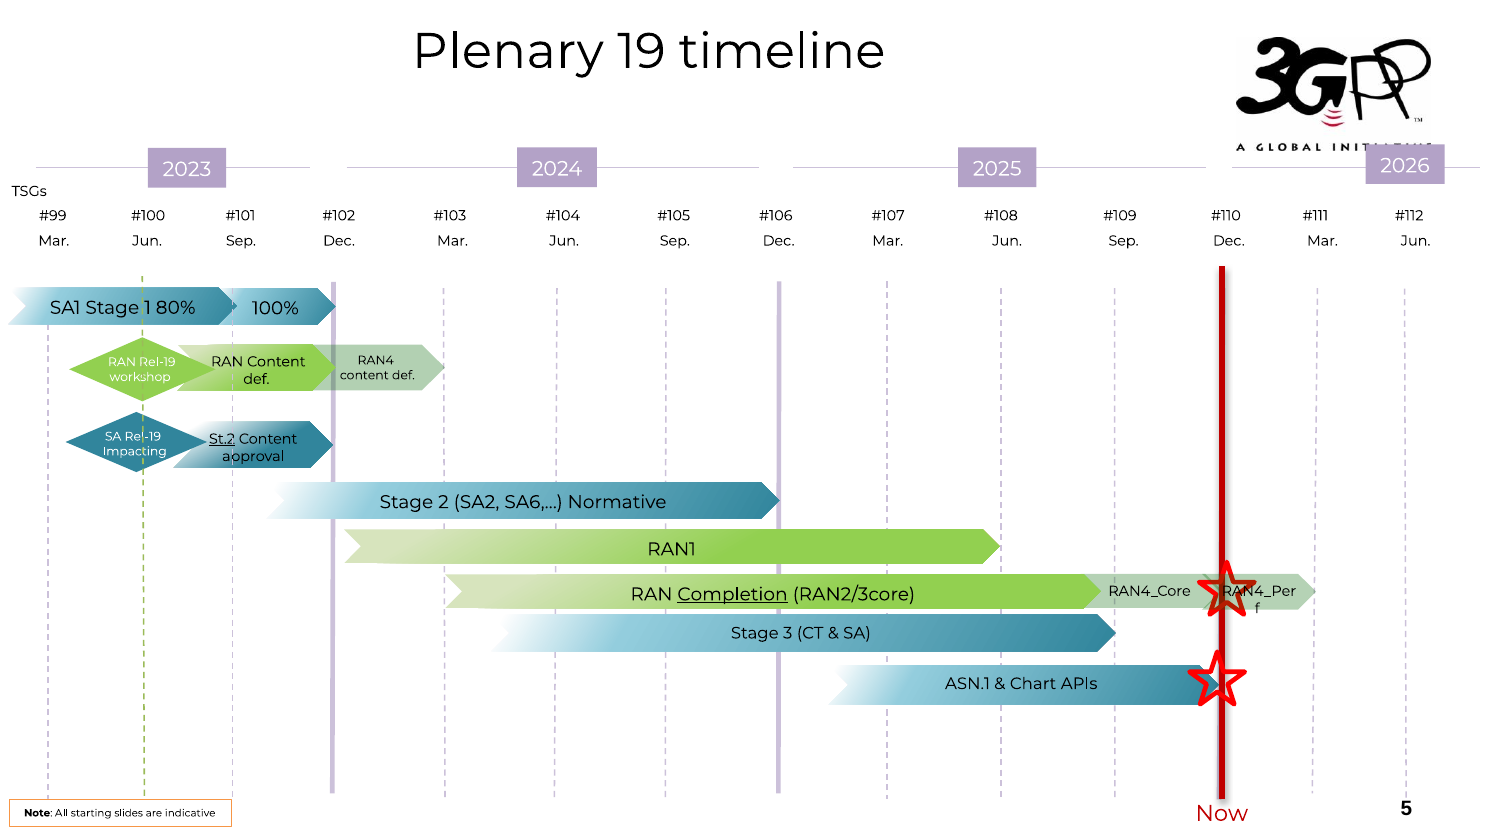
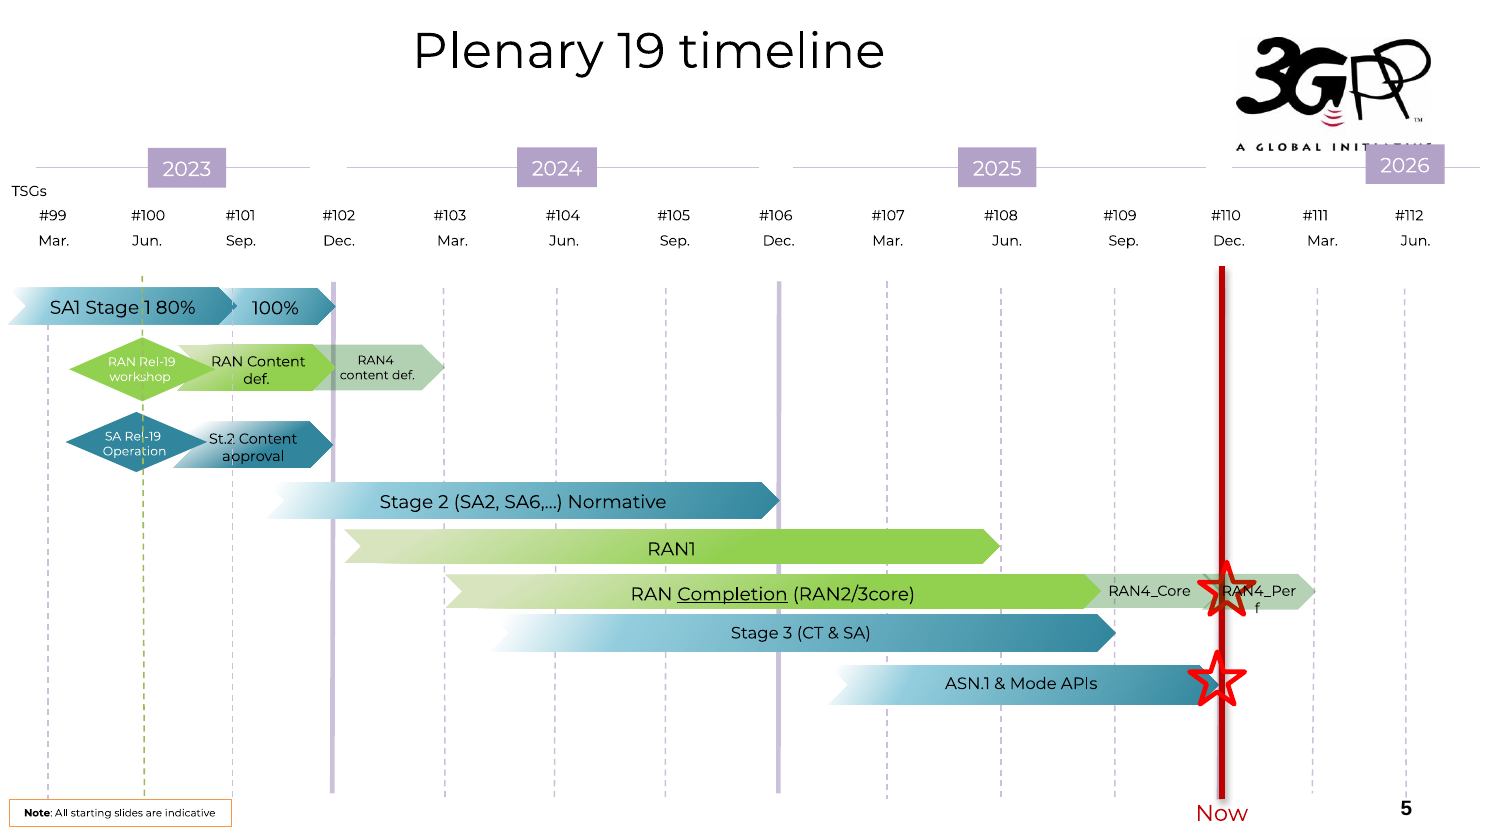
St.2 underline: present -> none
Impacting: Impacting -> Operation
Chart: Chart -> Mode
